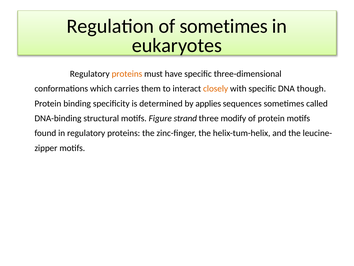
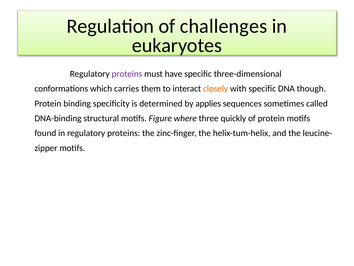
of sometimes: sometimes -> challenges
proteins at (127, 74) colour: orange -> purple
strand: strand -> where
modify: modify -> quickly
